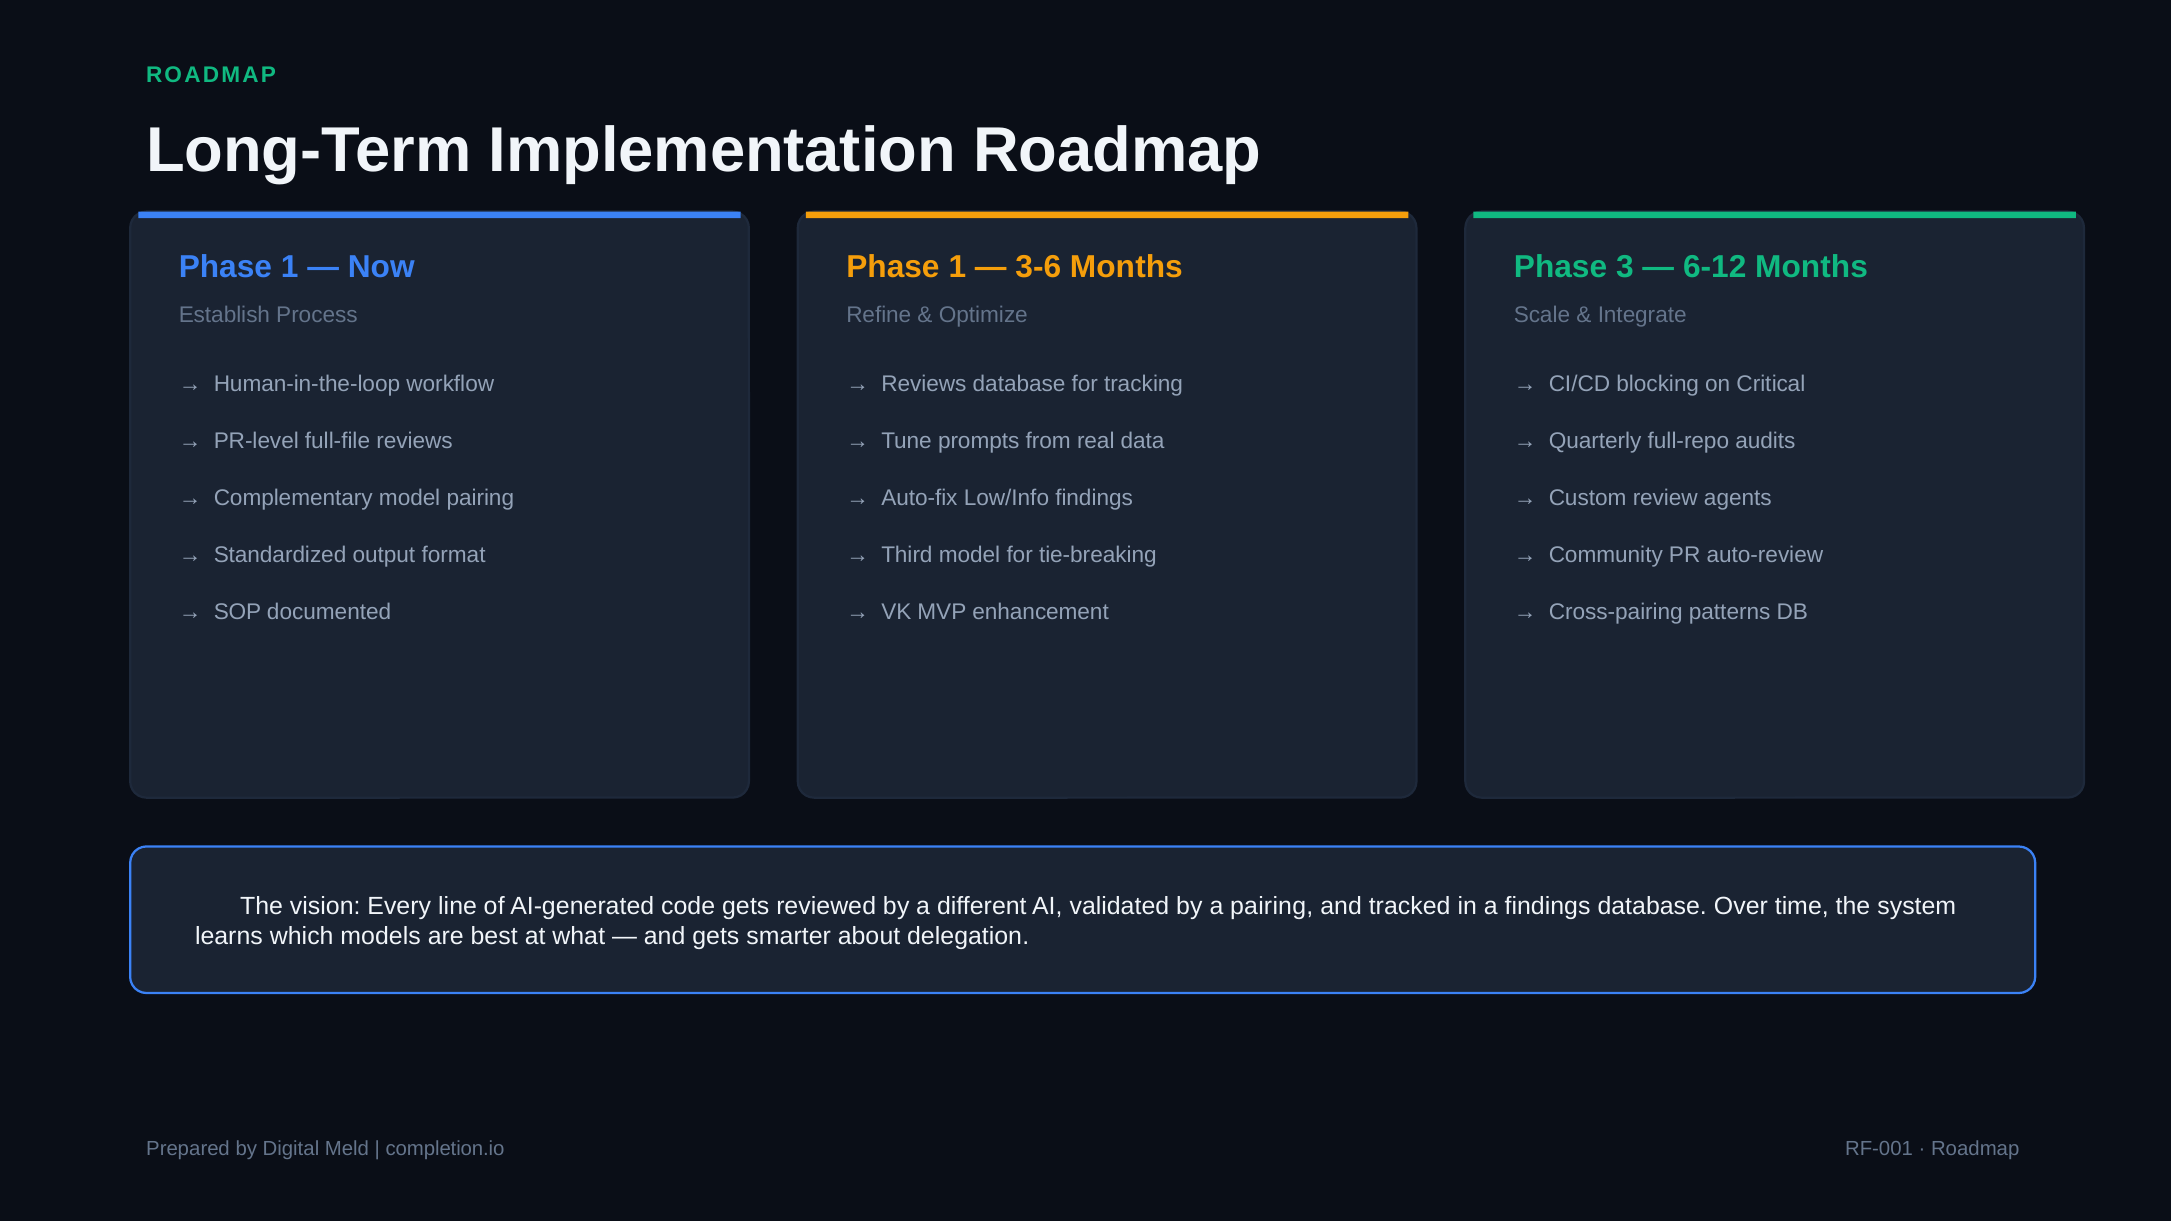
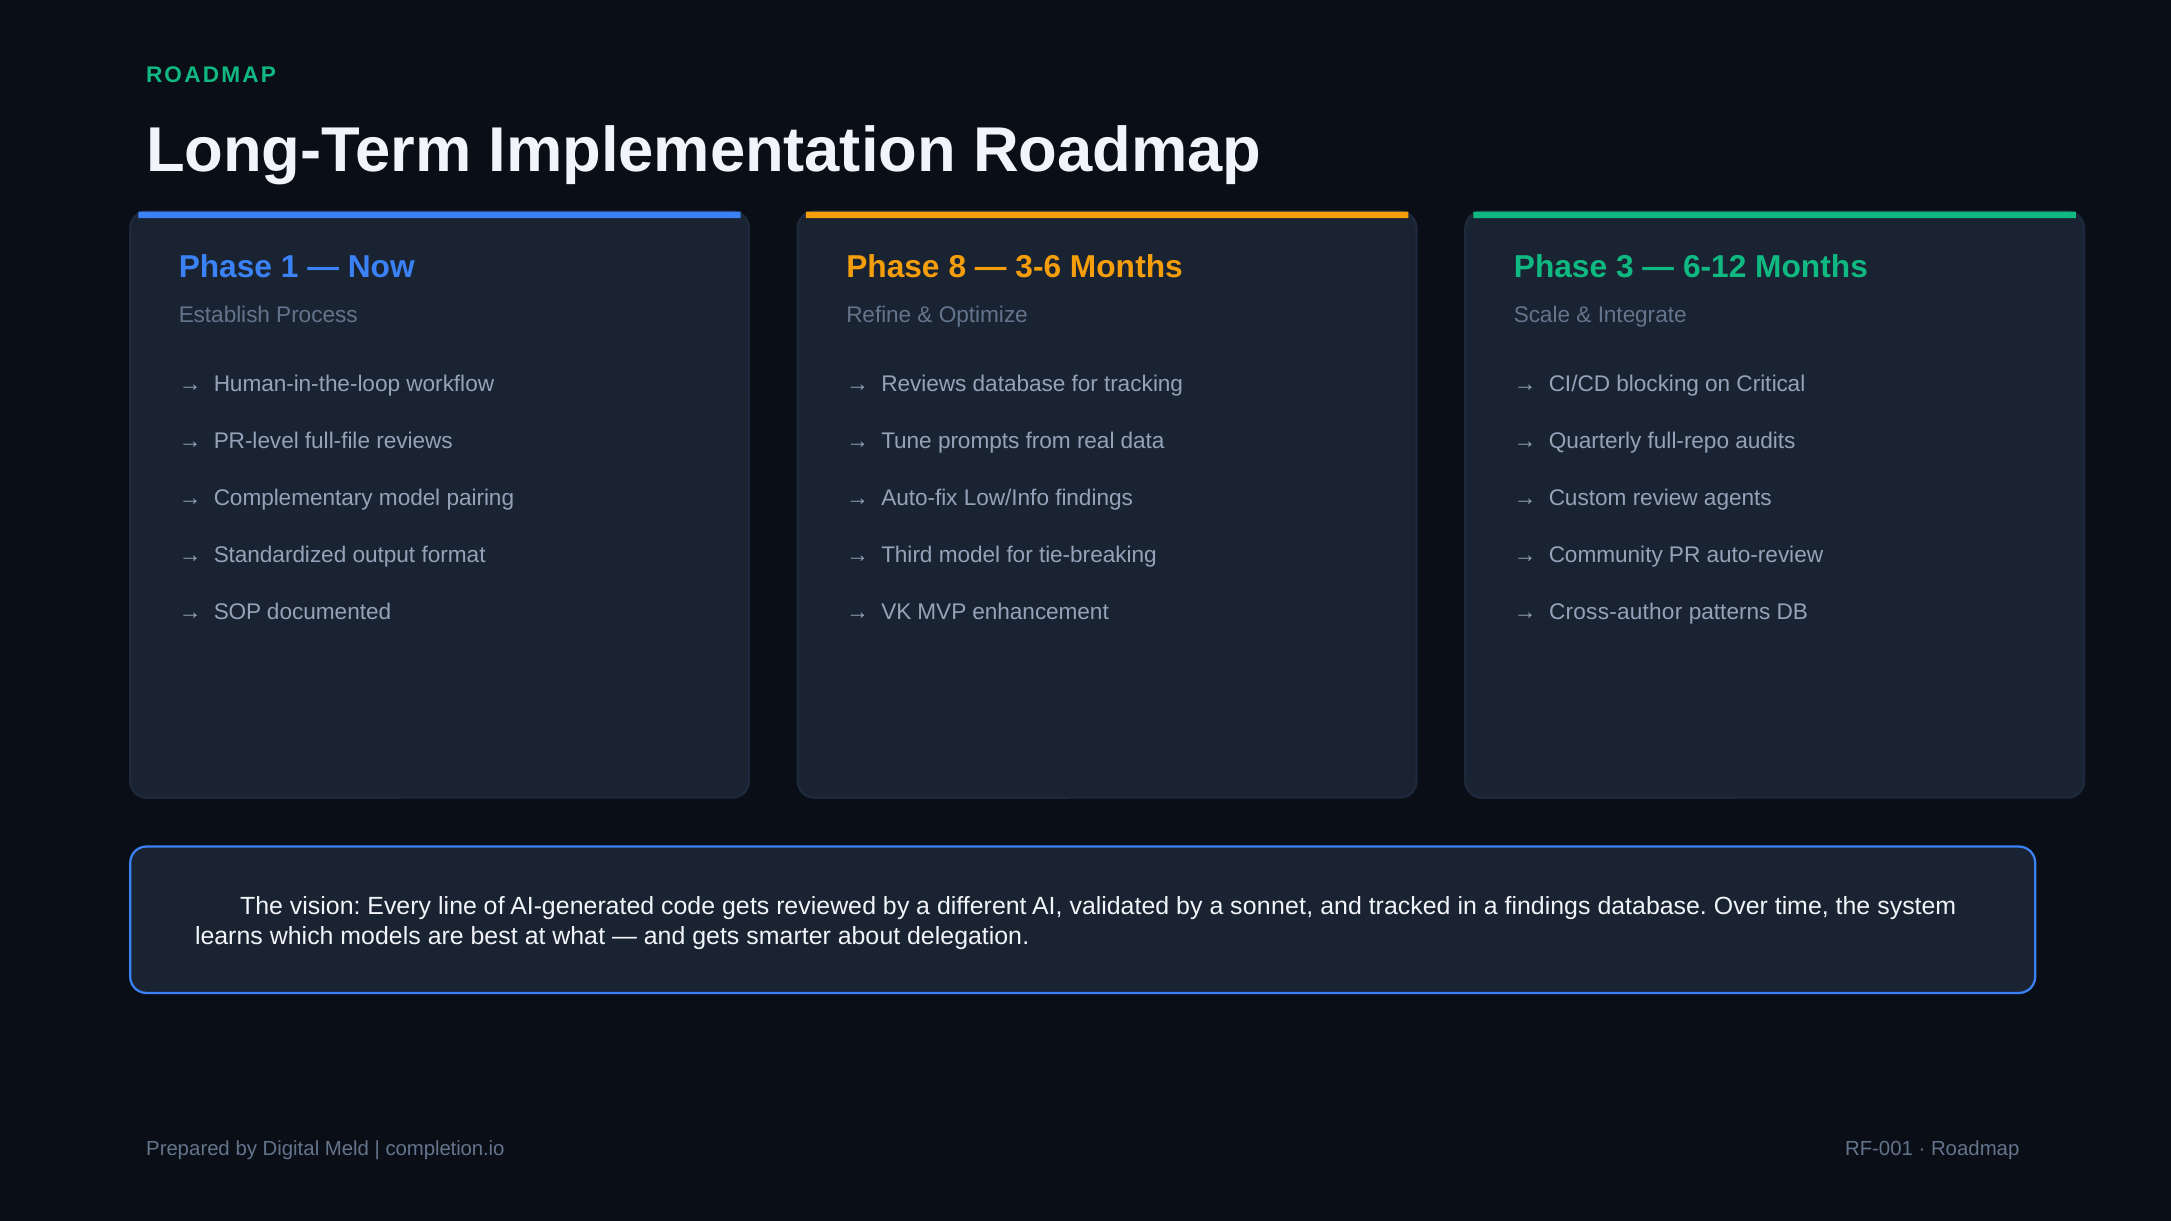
1 at (957, 267): 1 -> 8
Cross-pairing: Cross-pairing -> Cross-author
a pairing: pairing -> sonnet
